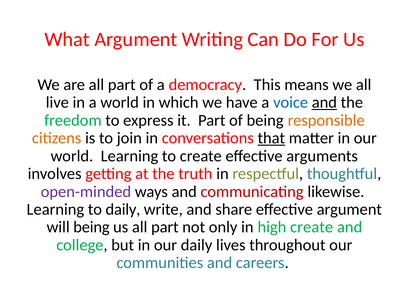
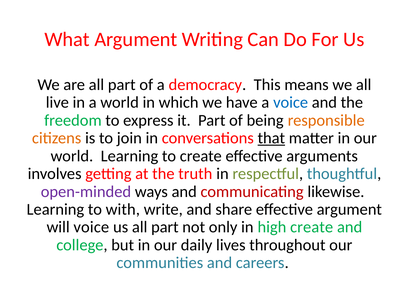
and at (324, 102) underline: present -> none
to daily: daily -> with
will being: being -> voice
